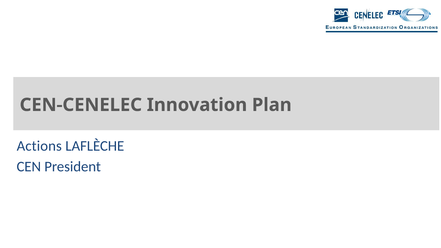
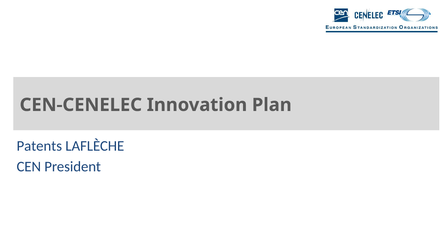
Actions: Actions -> Patents
